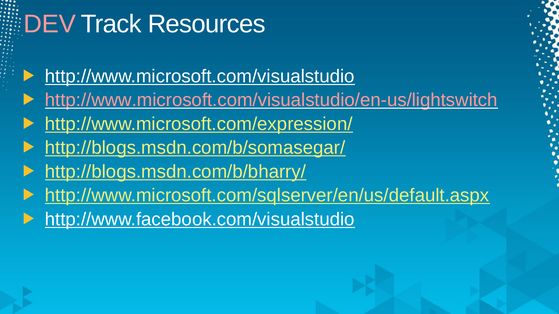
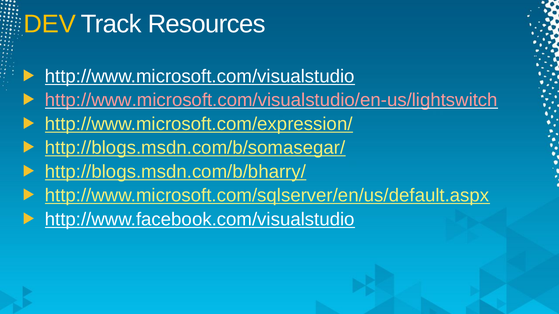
DEV colour: pink -> yellow
